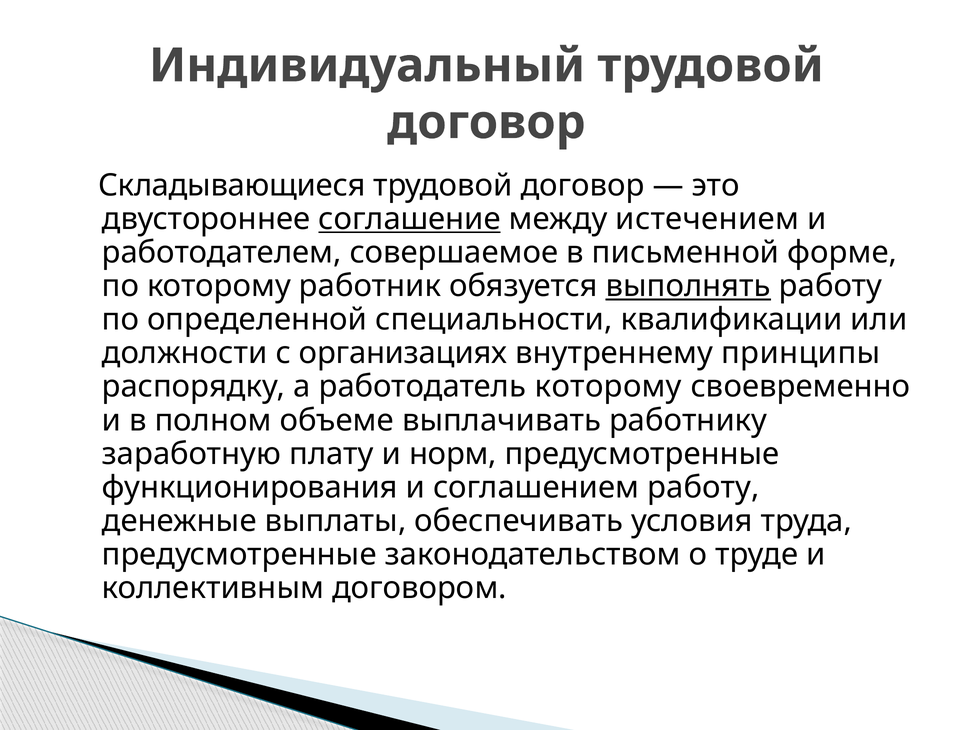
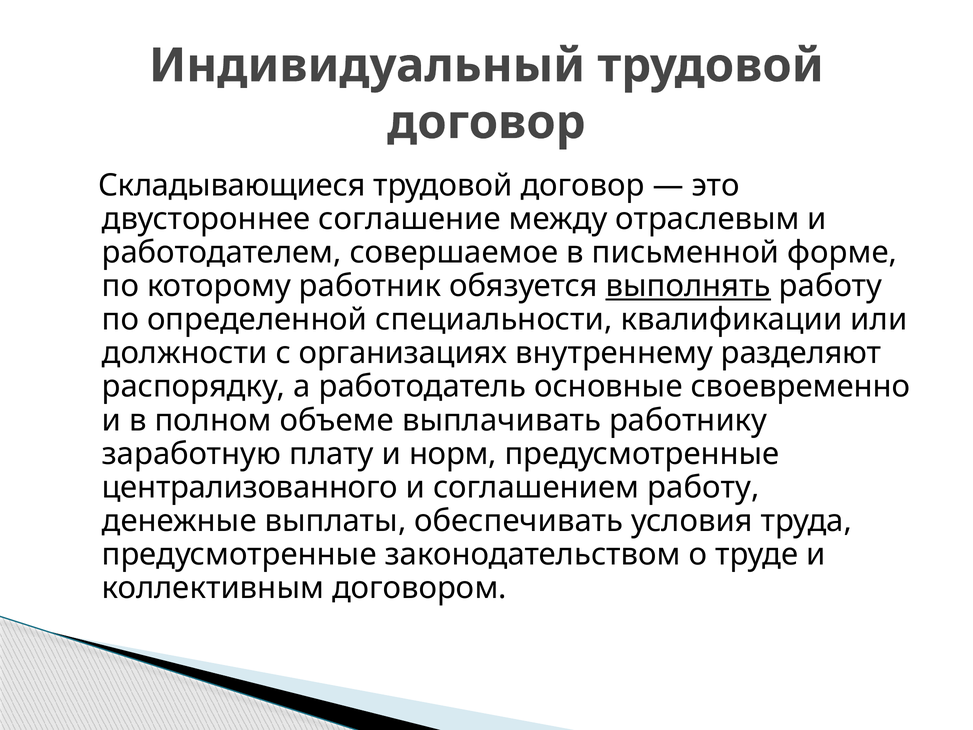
соглашение underline: present -> none
истечением: истечением -> отраслевым
принципы: принципы -> разделяют
работодатель которому: которому -> основные
функционирования: функционирования -> централизованного
